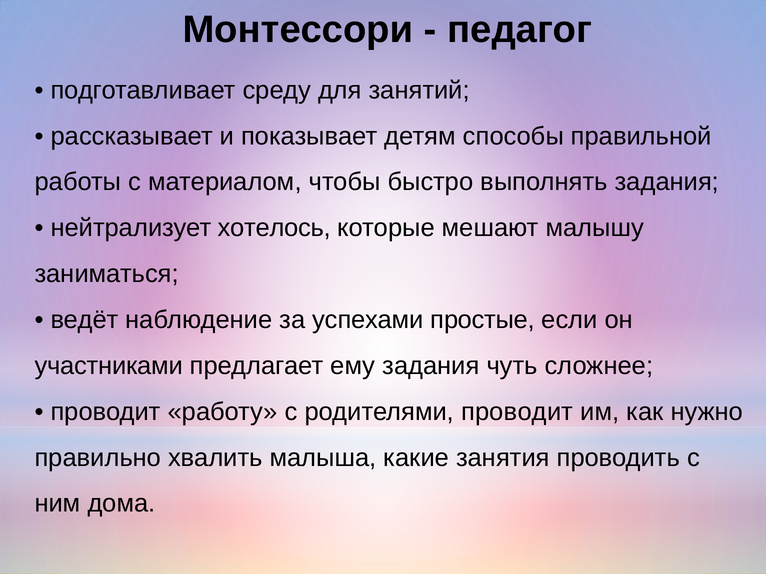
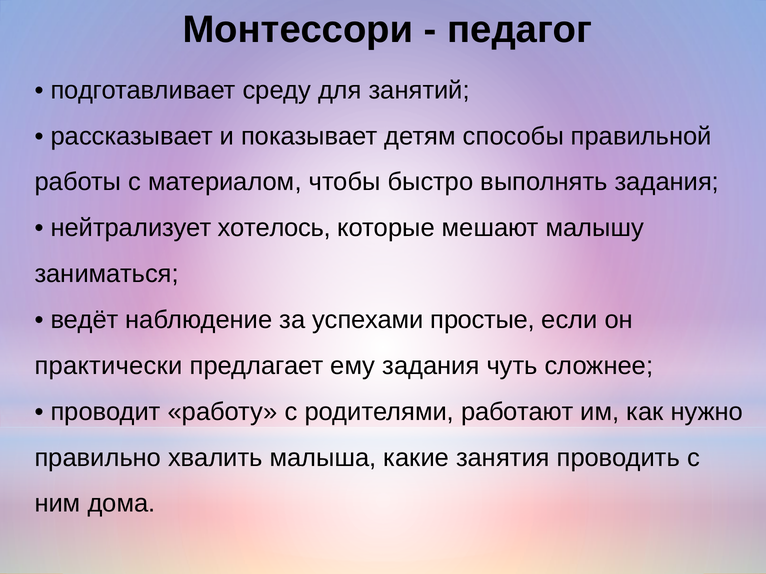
участниками: участниками -> практически
родителями проводит: проводит -> работают
